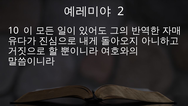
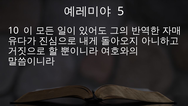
2: 2 -> 5
